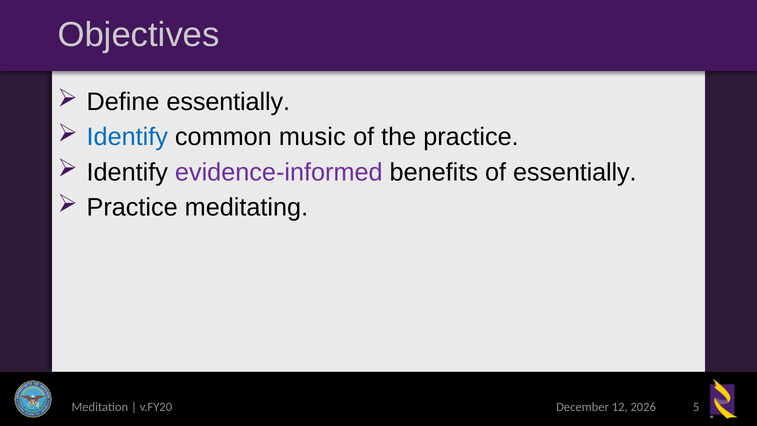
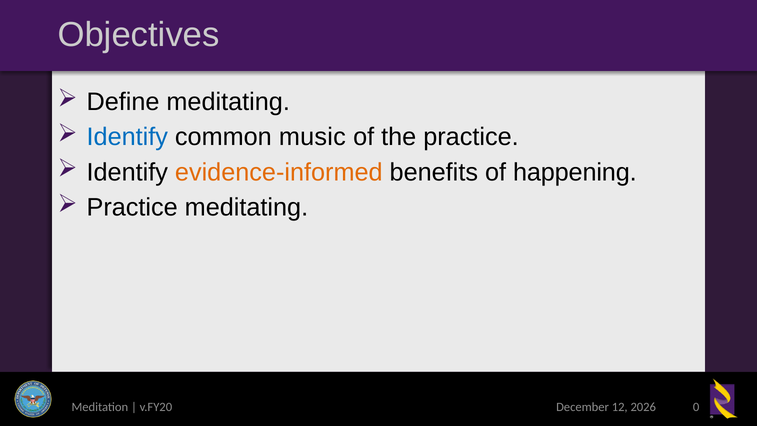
Define essentially: essentially -> meditating
evidence-informed colour: purple -> orange
of essentially: essentially -> happening
5: 5 -> 0
